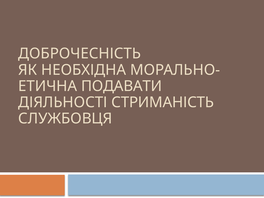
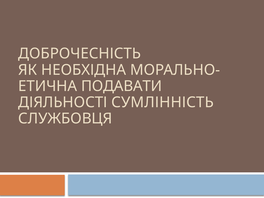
СТРИМАНІСТЬ: СТРИМАНІСТЬ -> СУМЛІННІСТЬ
